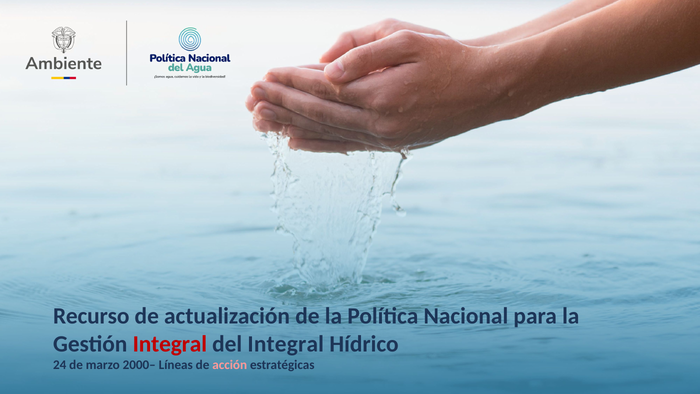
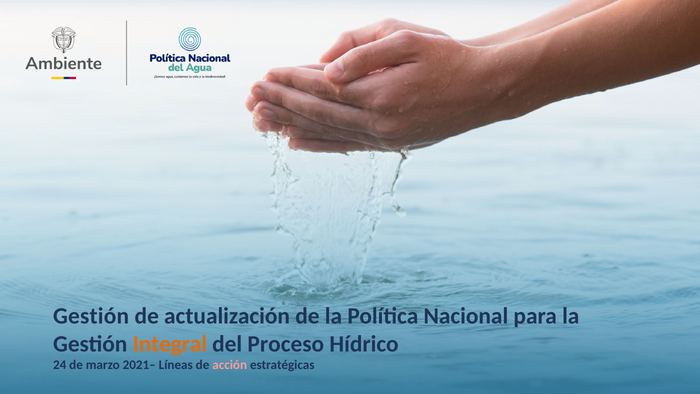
Recurso at (91, 316): Recurso -> Gestión
Integral at (170, 344) colour: red -> orange
del Integral: Integral -> Proceso
2000–: 2000– -> 2021–
